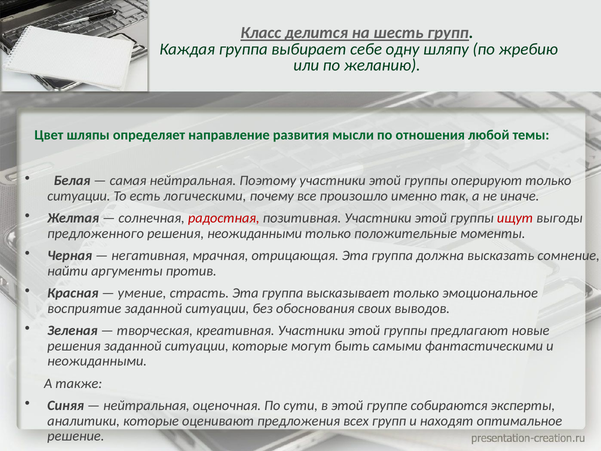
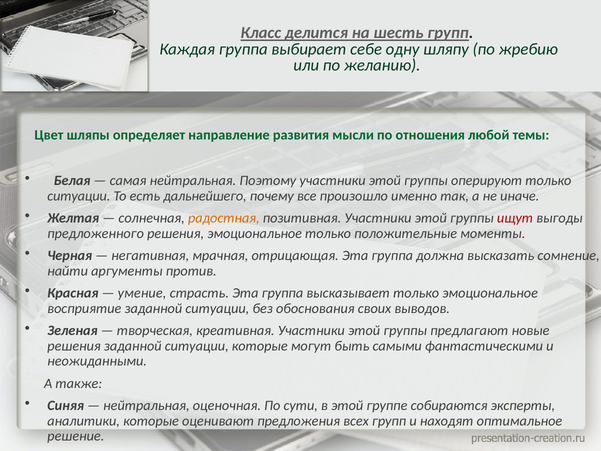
логическими: логическими -> дальнейшего
радостная colour: red -> orange
решения неожиданными: неожиданными -> эмоциональное
